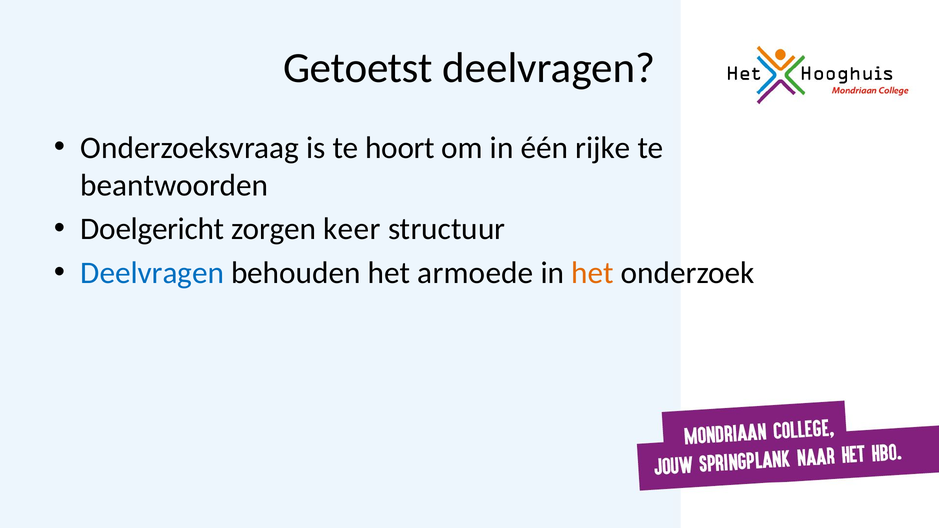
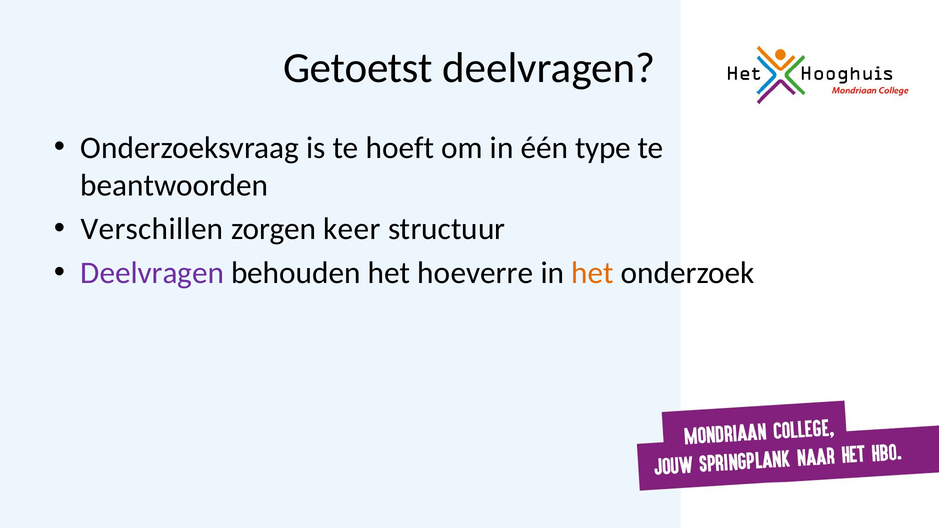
hoort: hoort -> hoeft
rijke: rijke -> type
Doelgericht: Doelgericht -> Verschillen
Deelvragen at (152, 273) colour: blue -> purple
armoede: armoede -> hoeverre
